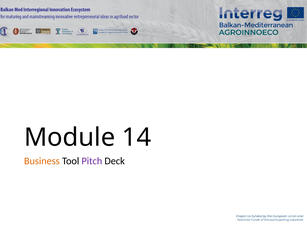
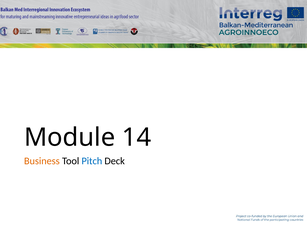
Pitch colour: purple -> blue
